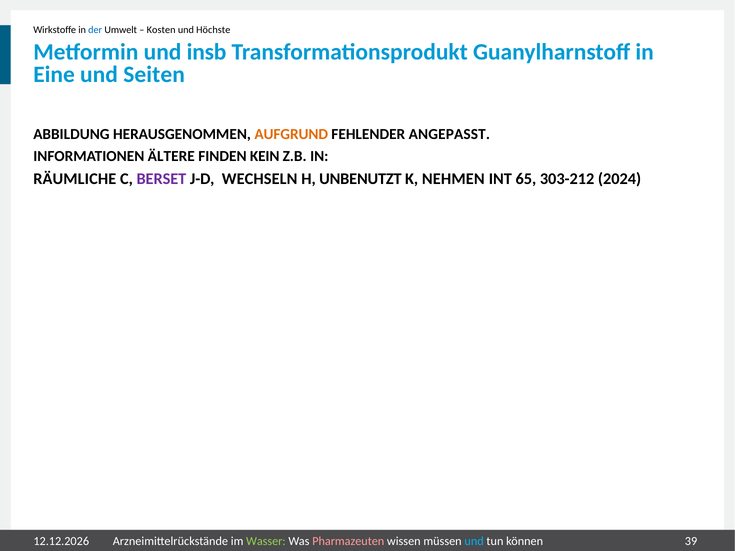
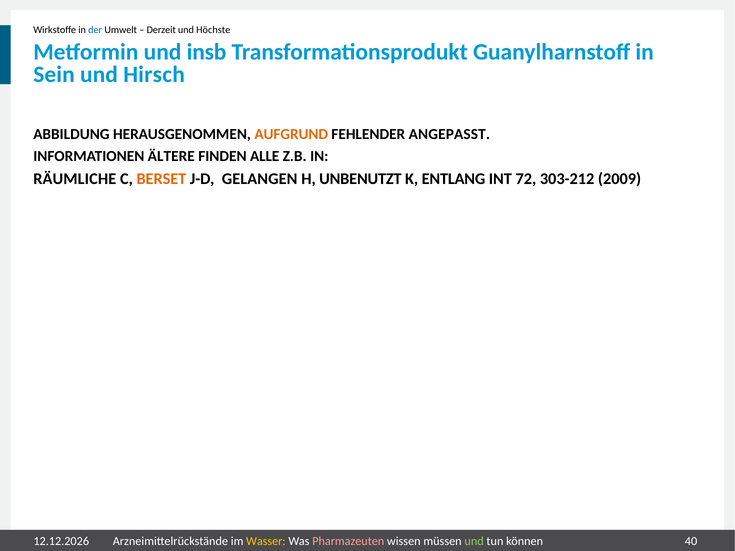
Kosten: Kosten -> Derzeit
Eine: Eine -> Sein
Seiten: Seiten -> Hirsch
KEIN: KEIN -> ALLE
BERSET colour: purple -> orange
WECHSELN: WECHSELN -> GELANGEN
NEHMEN: NEHMEN -> ENTLANG
65: 65 -> 72
2024: 2024 -> 2009
Wasser colour: light green -> yellow
und at (474, 541) colour: light blue -> light green
39: 39 -> 40
